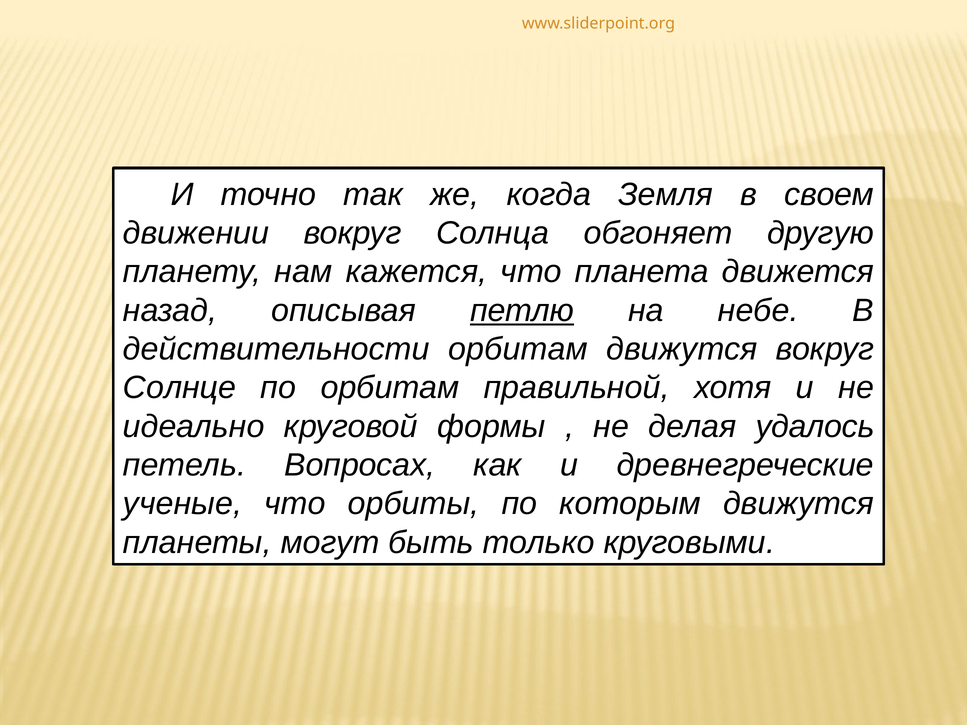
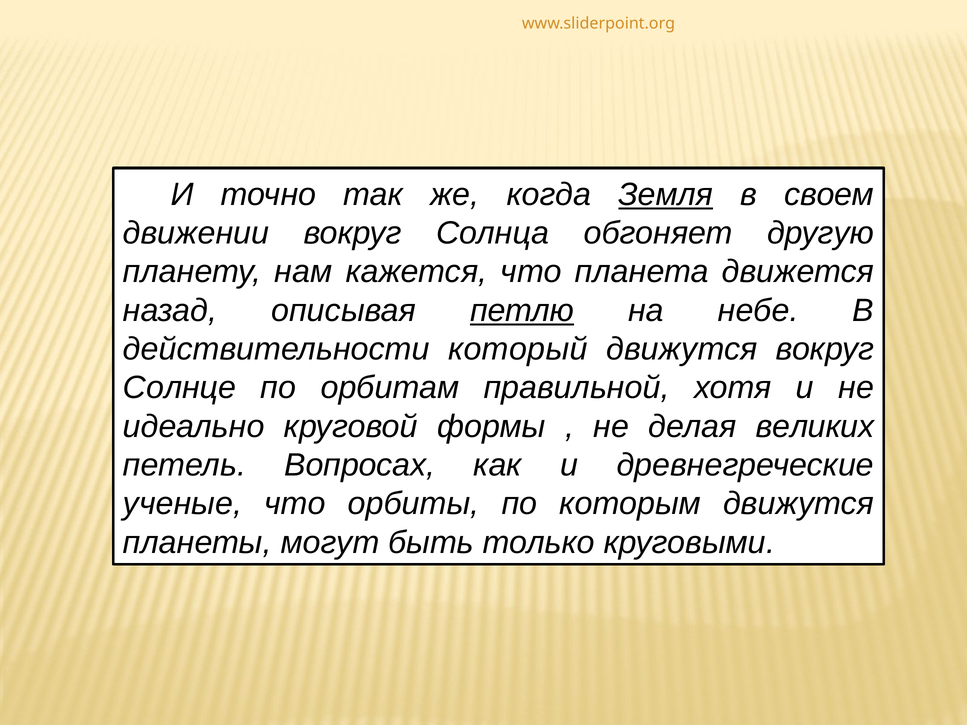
Земля underline: none -> present
действительности орбитам: орбитам -> который
удалось: удалось -> великих
